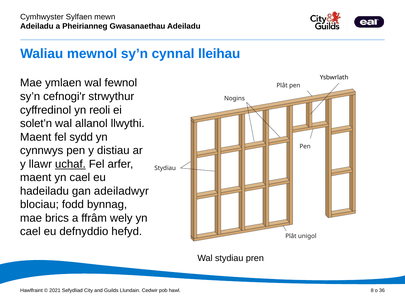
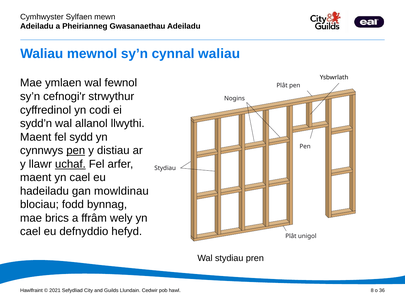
cynnal lleihau: lleihau -> waliau
reoli: reoli -> codi
solet’n: solet’n -> sydd’n
pen at (76, 150) underline: none -> present
adeiladwyr: adeiladwyr -> mowldinau
